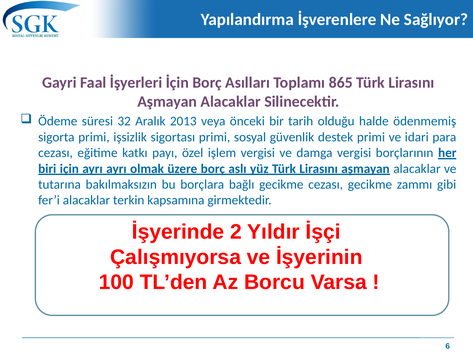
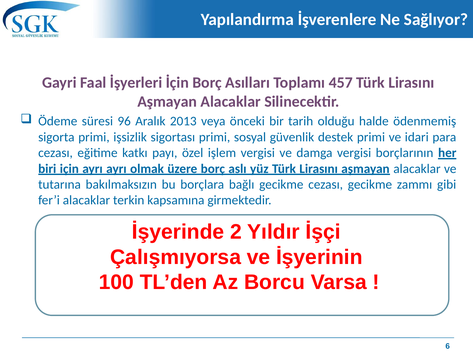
865: 865 -> 457
32: 32 -> 96
